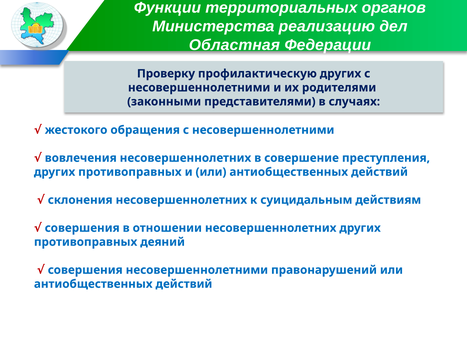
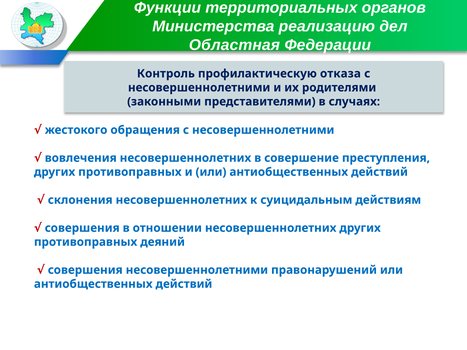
Проверку: Проверку -> Контроль
профилактическую других: других -> отказа
